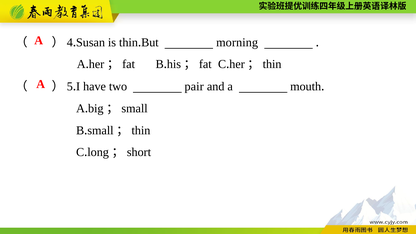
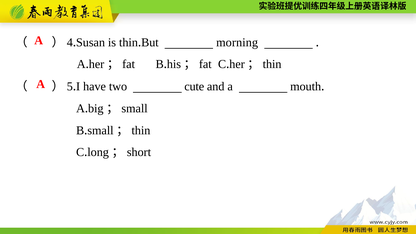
pair: pair -> cute
